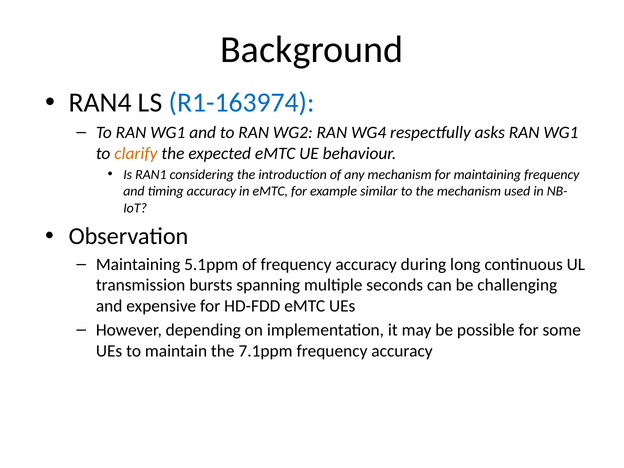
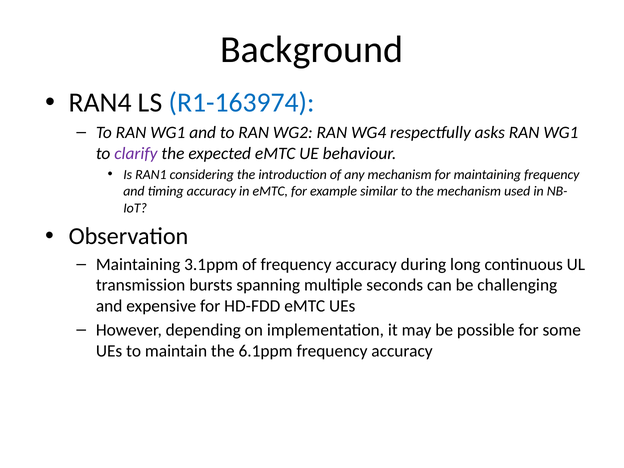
clarify colour: orange -> purple
5.1ppm: 5.1ppm -> 3.1ppm
7.1ppm: 7.1ppm -> 6.1ppm
